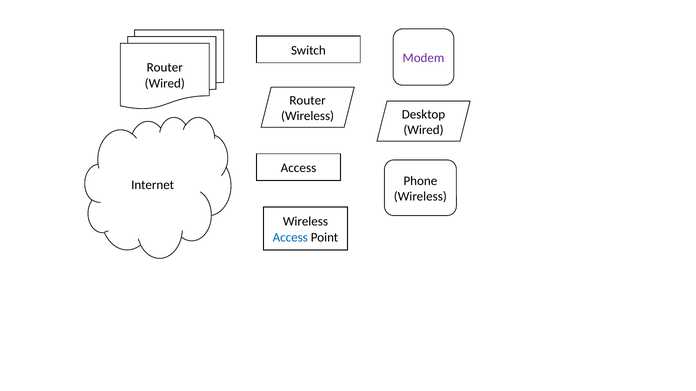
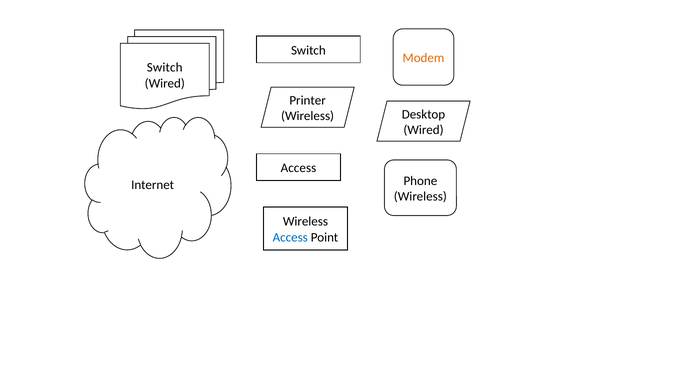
Modem colour: purple -> orange
Router at (165, 68): Router -> Switch
Router at (308, 100): Router -> Printer
